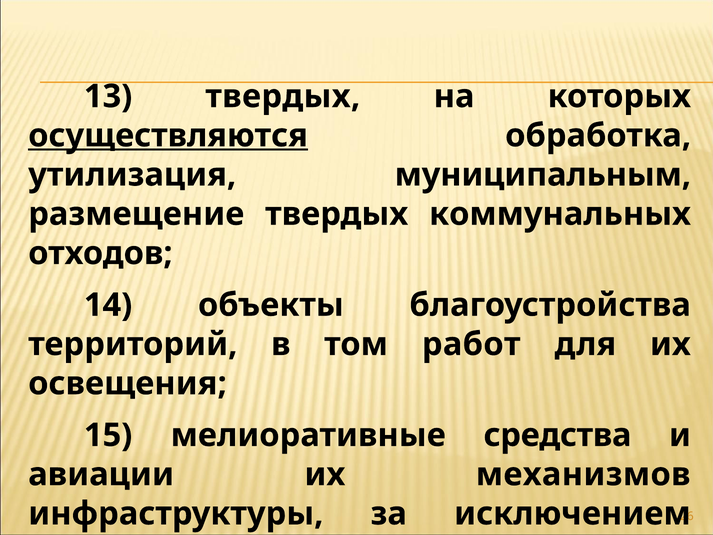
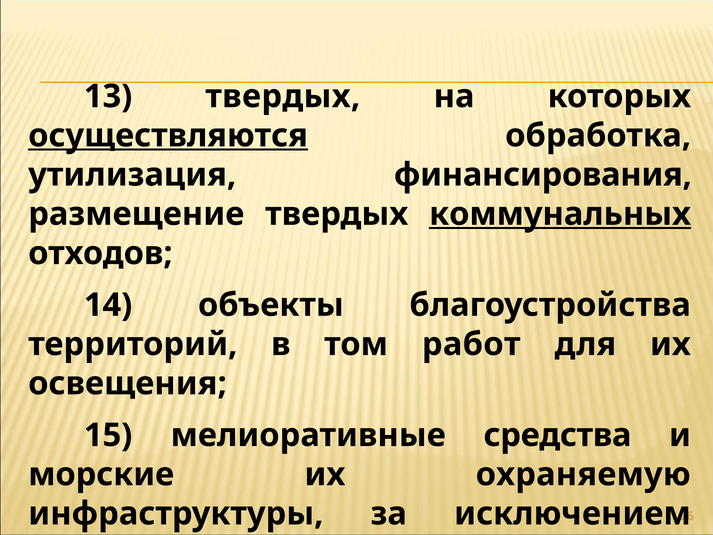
муниципальным: муниципальным -> финансирования
коммунальных underline: none -> present
авиации: авиации -> морские
механизмов: механизмов -> охраняемую
